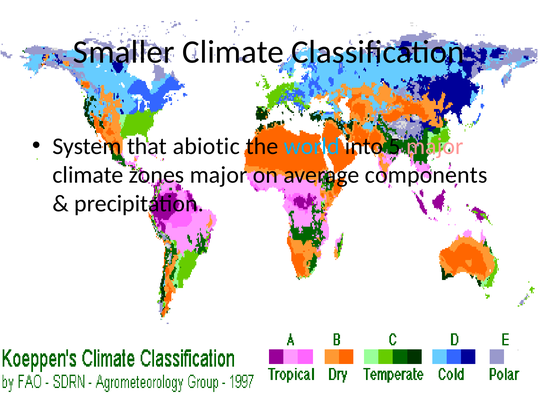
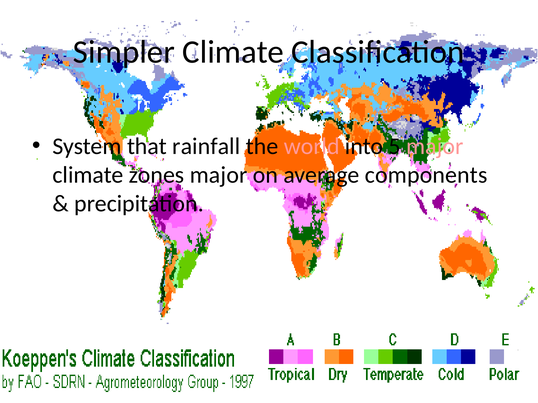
Smaller: Smaller -> Simpler
abiotic: abiotic -> rainfall
world colour: light blue -> pink
